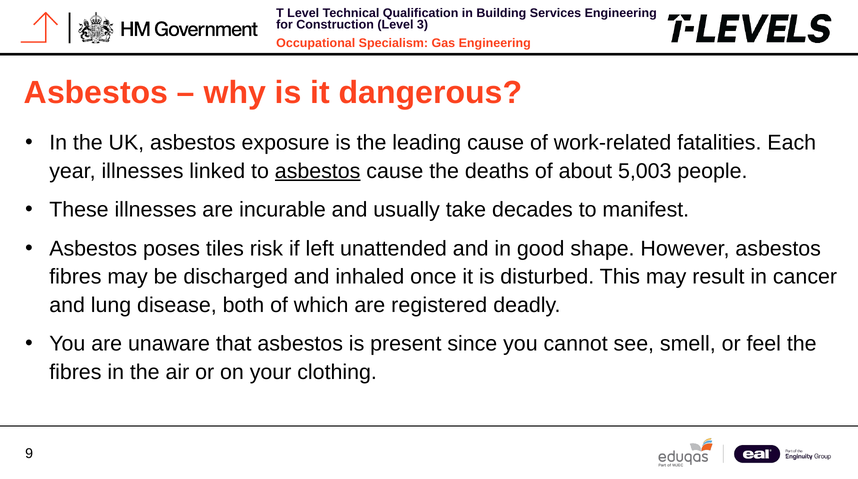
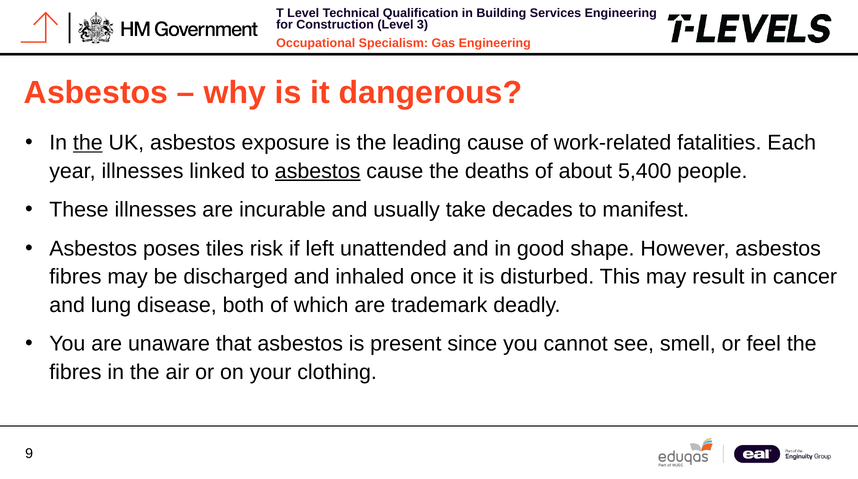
the at (88, 143) underline: none -> present
5,003: 5,003 -> 5,400
registered: registered -> trademark
